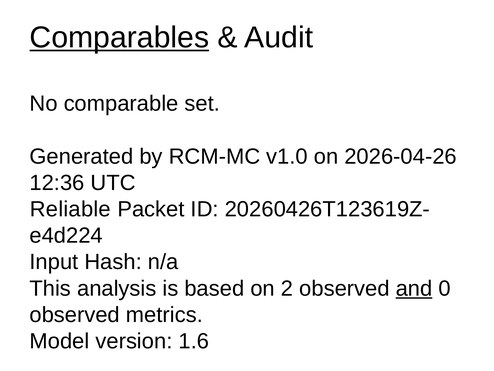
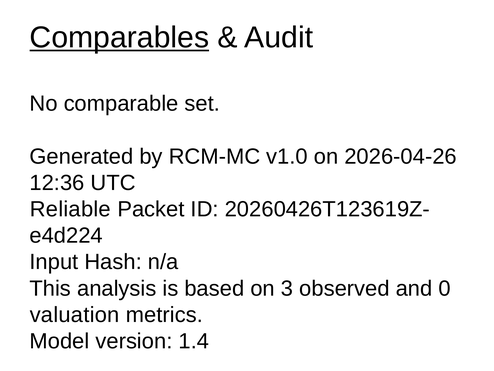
2: 2 -> 3
and underline: present -> none
observed at (75, 314): observed -> valuation
1.6: 1.6 -> 1.4
